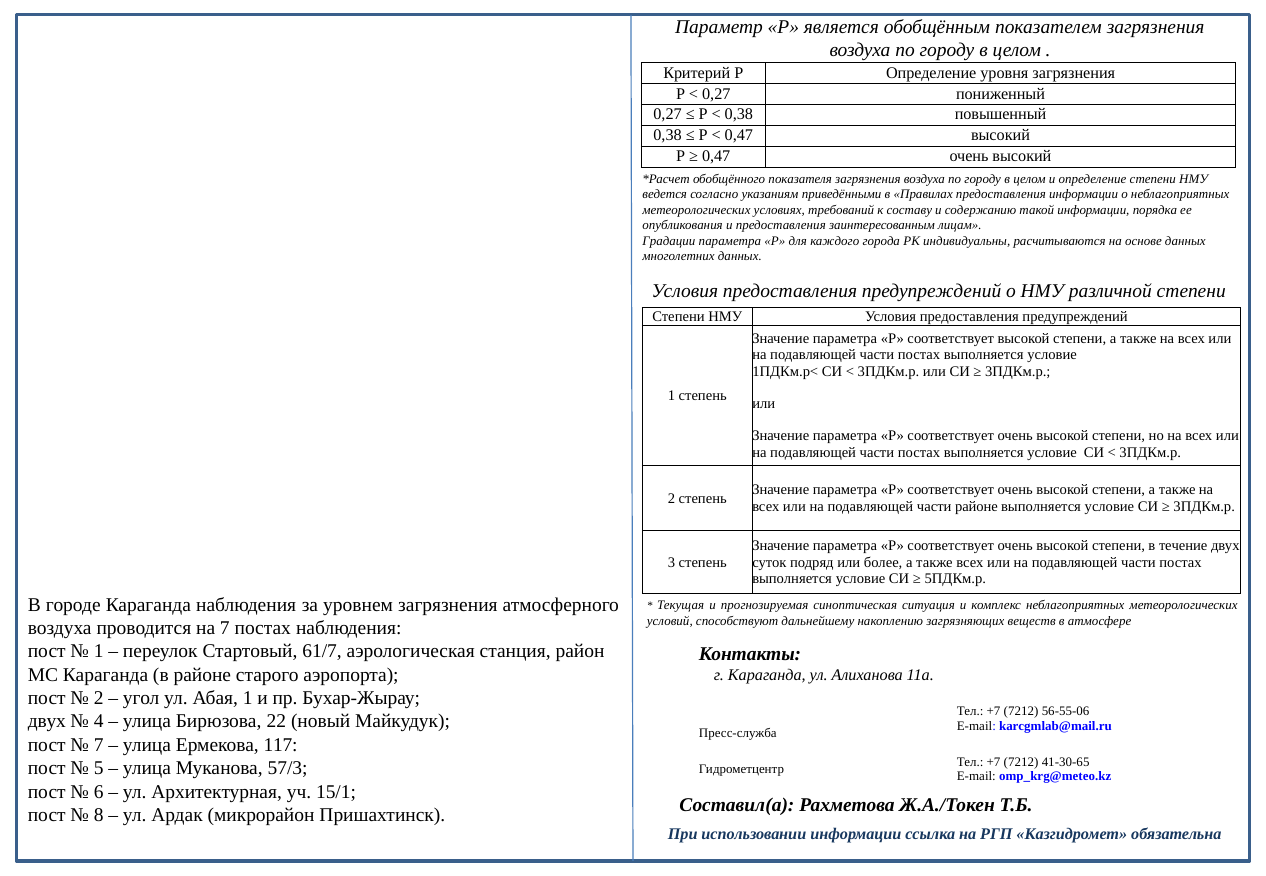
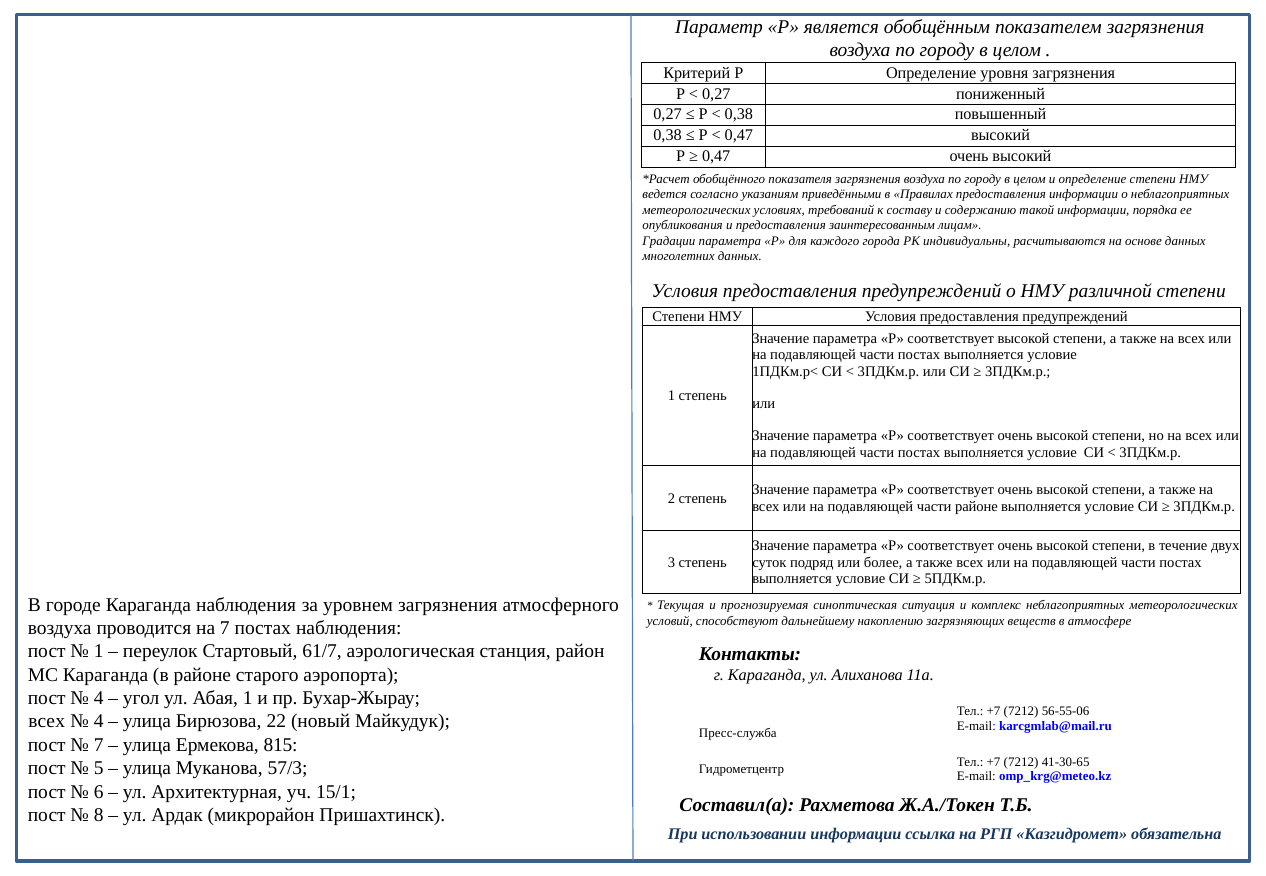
2 at (99, 699): 2 -> 4
двух at (47, 722): двух -> всех
117: 117 -> 815
